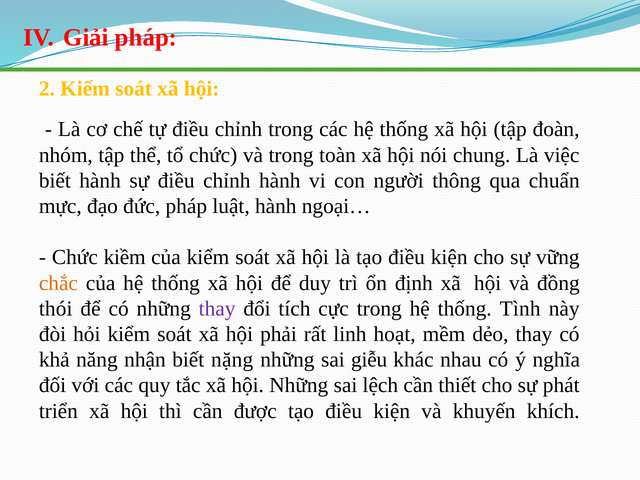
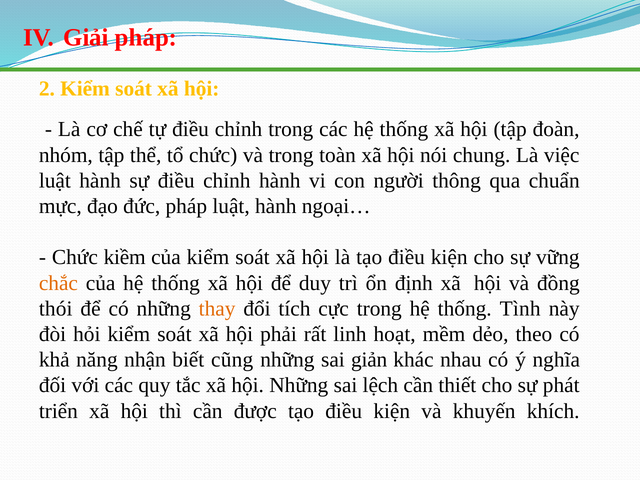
biết at (55, 181): biết -> luật
thay at (217, 309) colour: purple -> orange
dẻo thay: thay -> theo
nặng: nặng -> cũng
giễu: giễu -> giản
